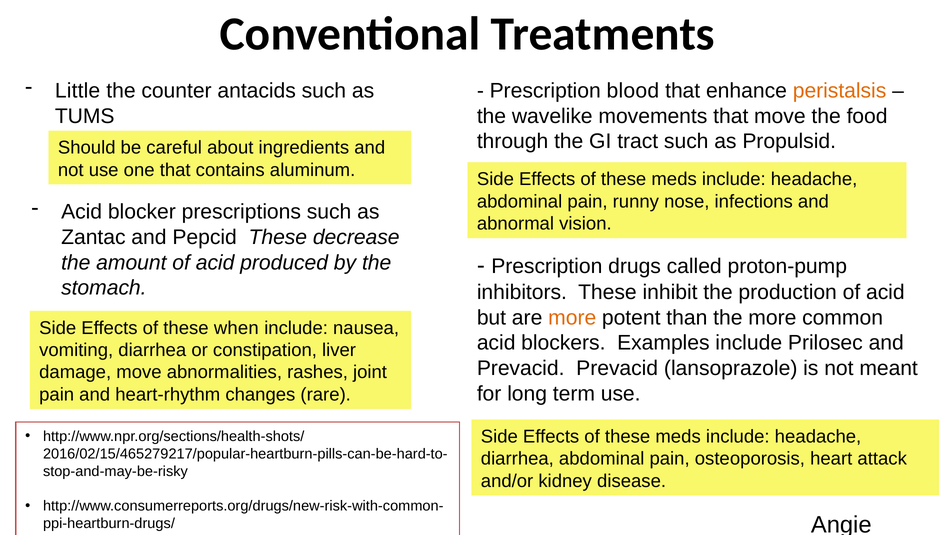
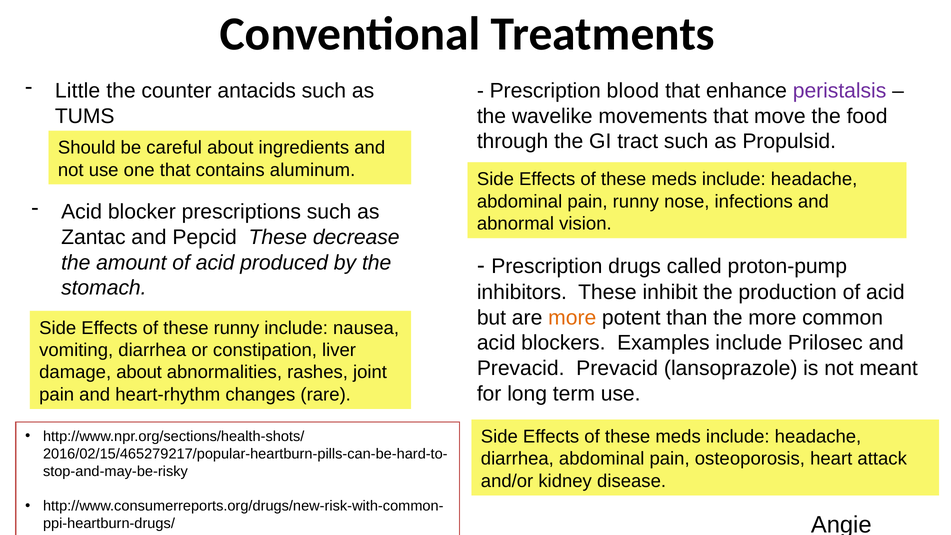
peristalsis colour: orange -> purple
these when: when -> runny
damage move: move -> about
